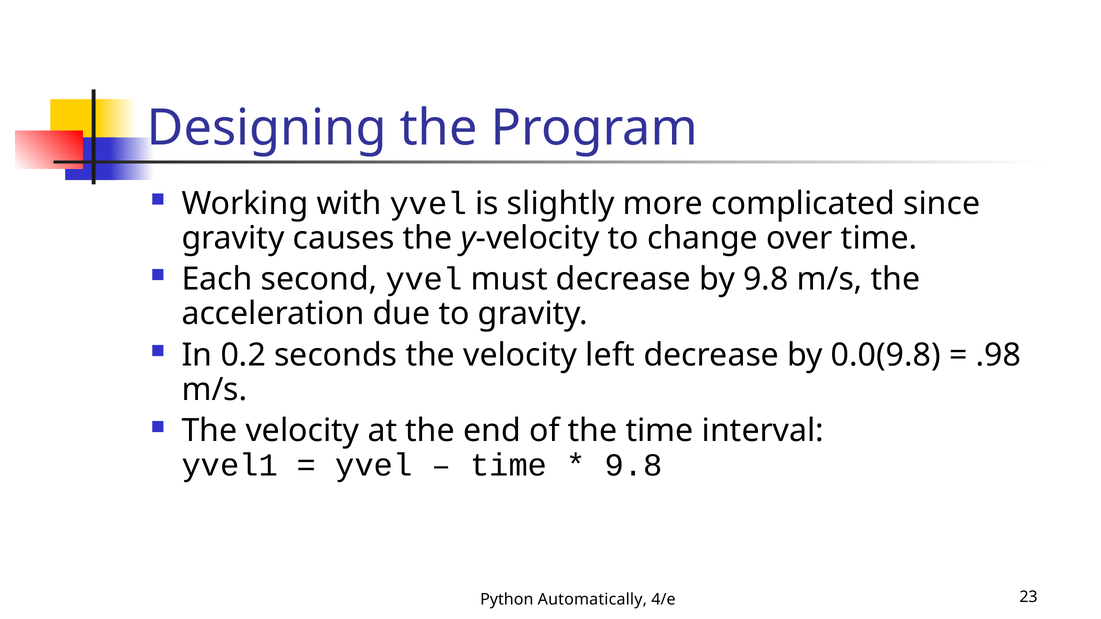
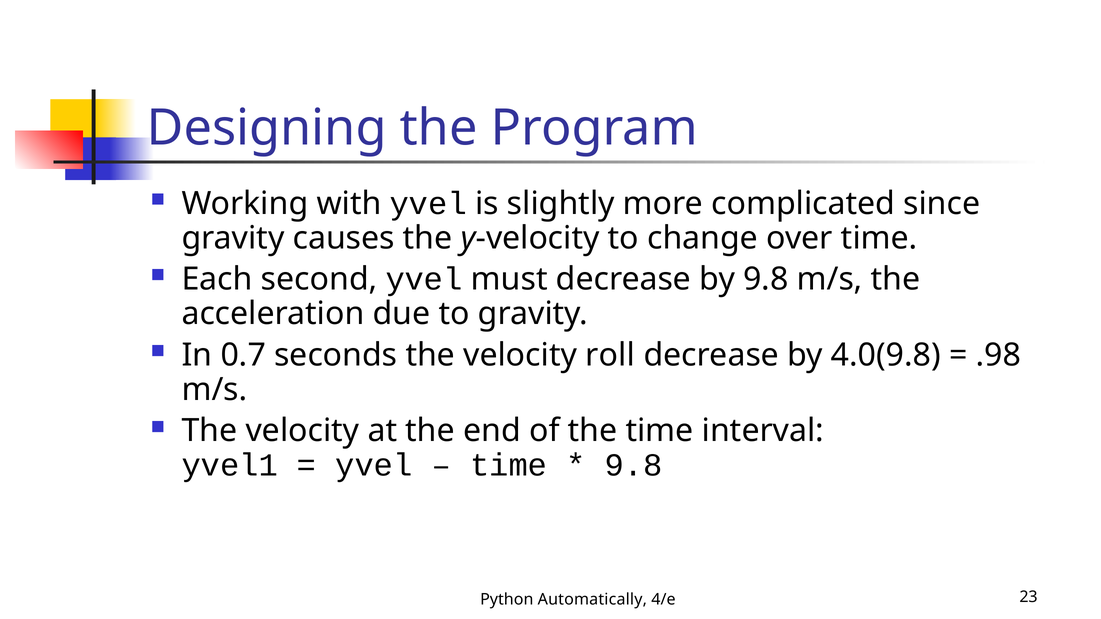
0.2: 0.2 -> 0.7
left: left -> roll
0.0(9.8: 0.0(9.8 -> 4.0(9.8
